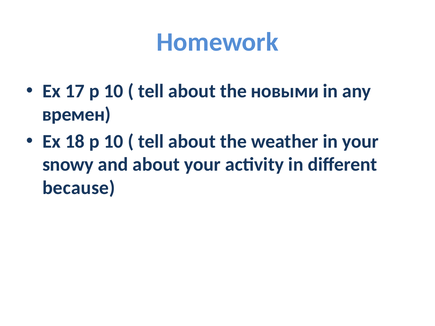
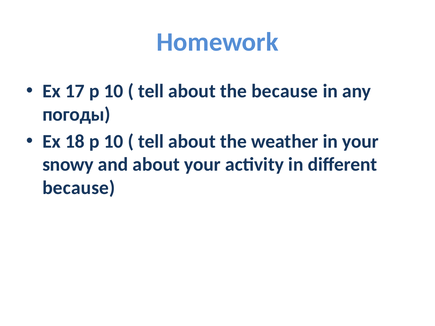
the новыми: новыми -> because
времен: времен -> погоды
